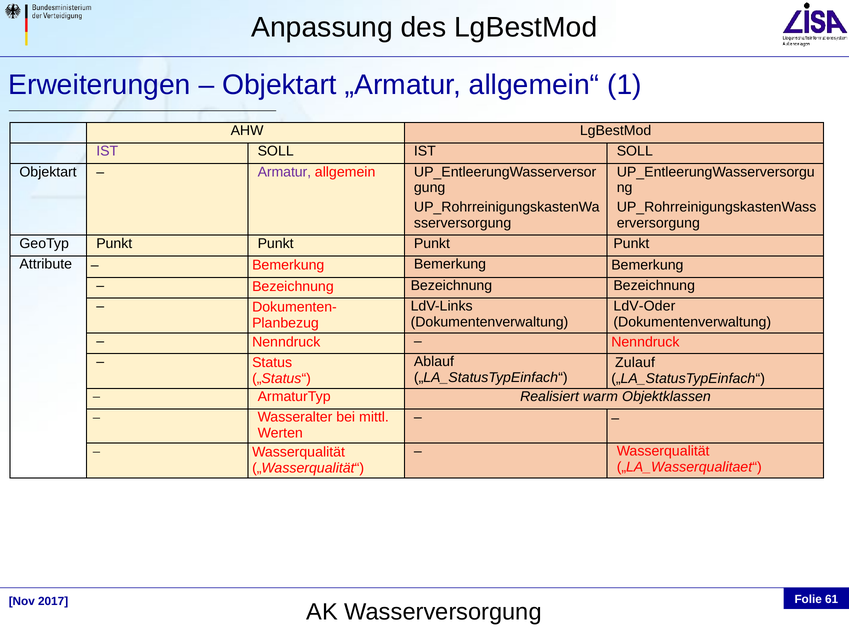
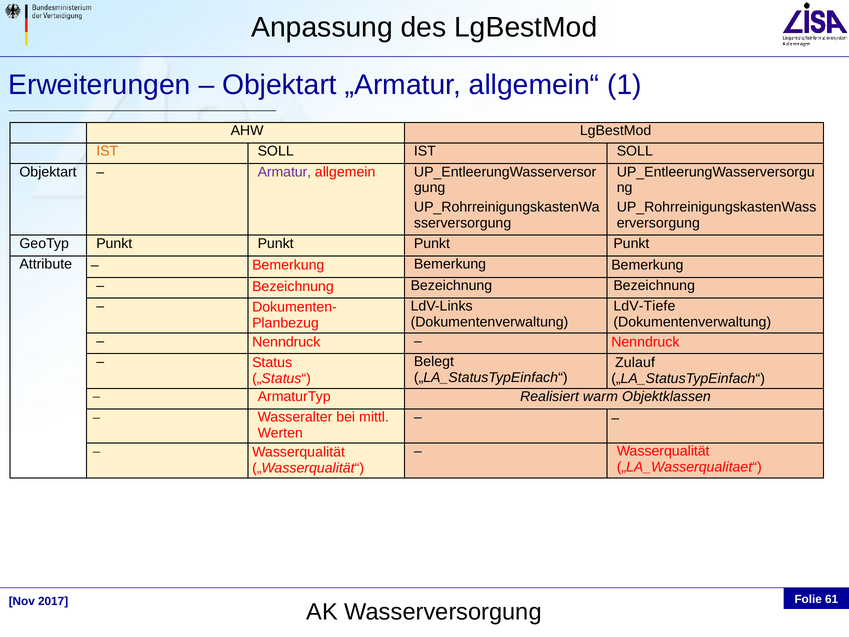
IST at (107, 151) colour: purple -> orange
LdV-Oder: LdV-Oder -> LdV-Tiefe
Ablauf: Ablauf -> Belegt
